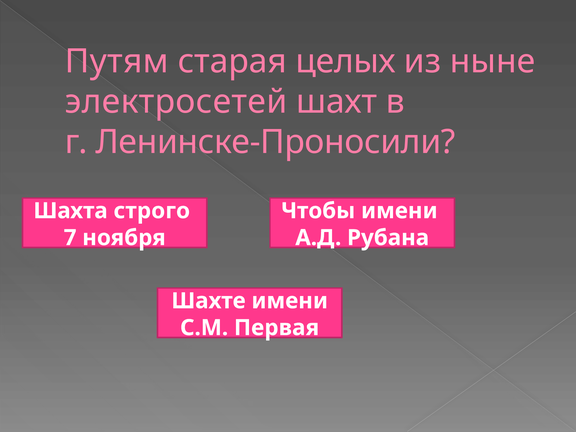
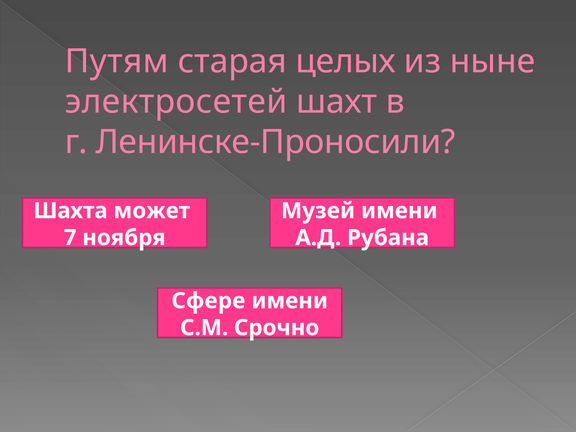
строго: строго -> может
Чтобы: Чтобы -> Музей
Шахте: Шахте -> Сфере
Первая: Первая -> Срочно
